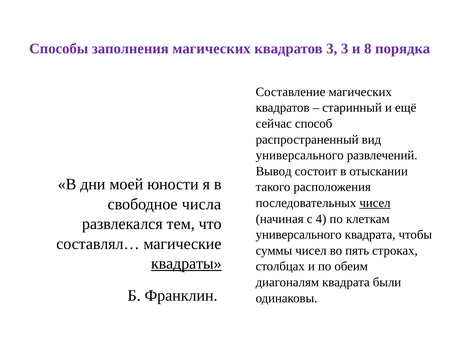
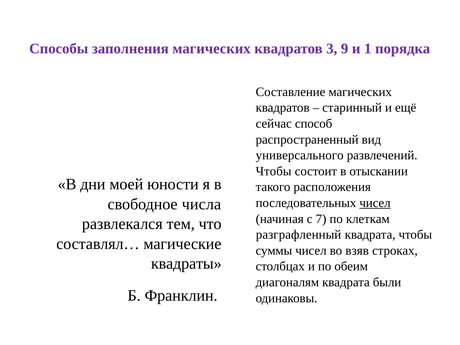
3 3: 3 -> 9
8: 8 -> 1
Вывод at (274, 171): Вывод -> Чтобы
4: 4 -> 7
универсального at (299, 235): универсального -> разграфленный
пять: пять -> взяв
квадраты underline: present -> none
